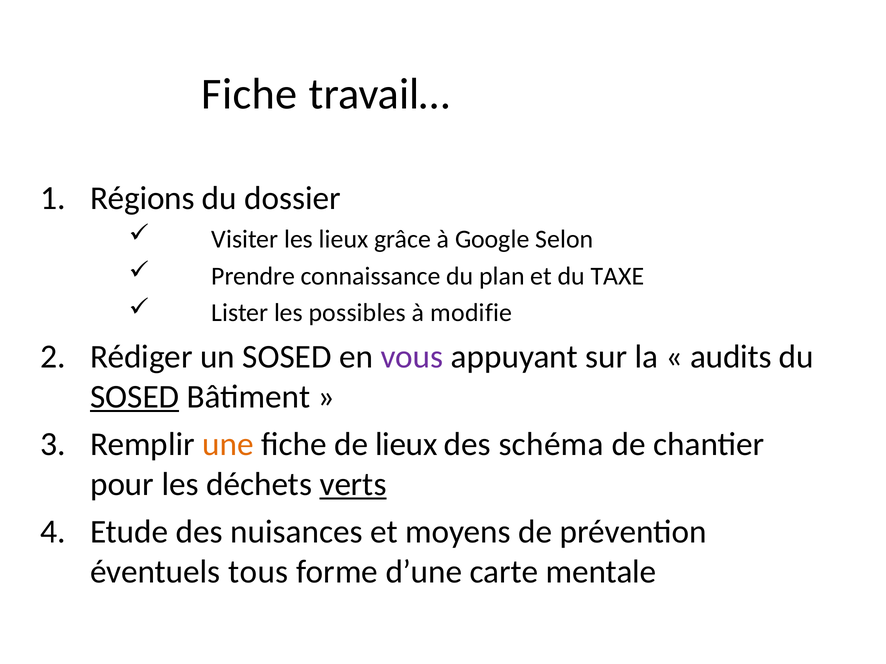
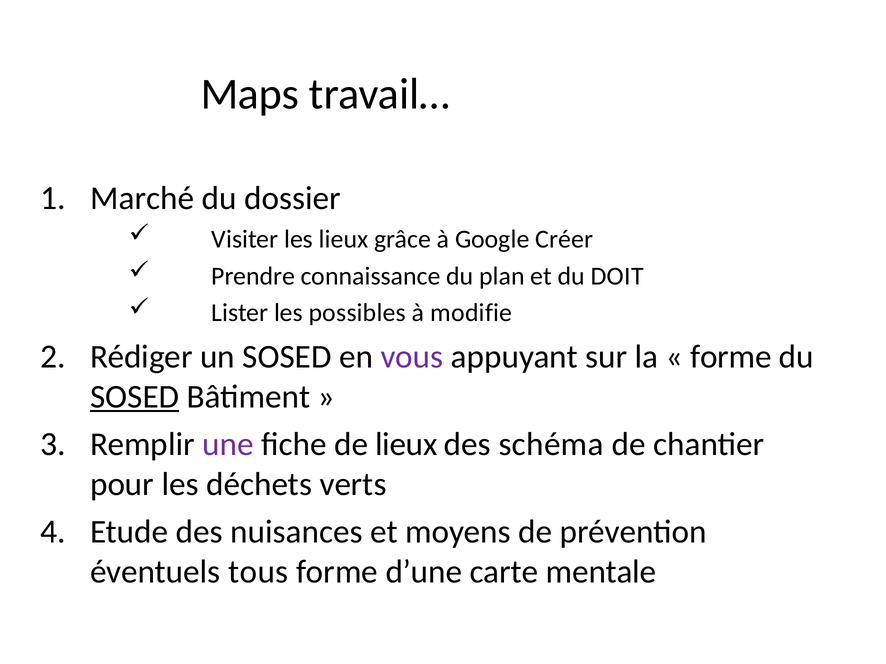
Fiche at (249, 94): Fiche -> Maps
Régions: Régions -> Marché
Selon: Selon -> Créer
TAXE: TAXE -> DOIT
audits at (731, 357): audits -> forme
une colour: orange -> purple
verts underline: present -> none
